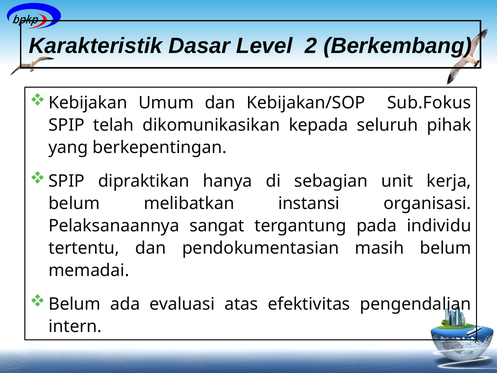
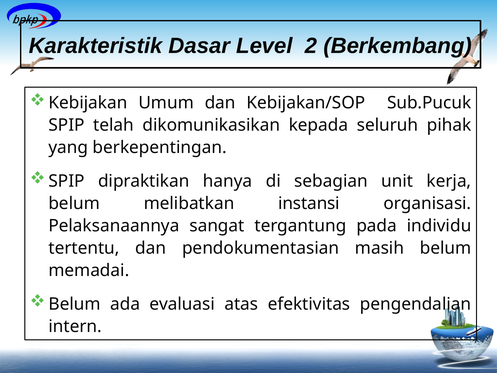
Sub.Fokus: Sub.Fokus -> Sub.Pucuk
